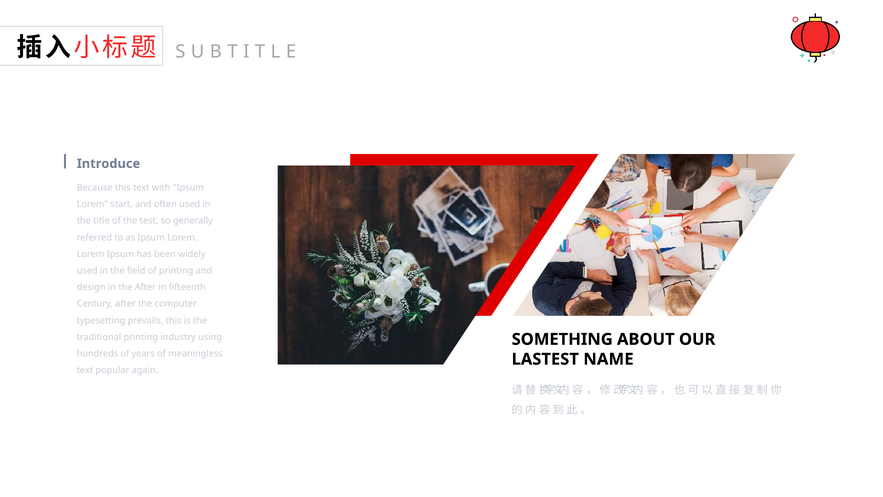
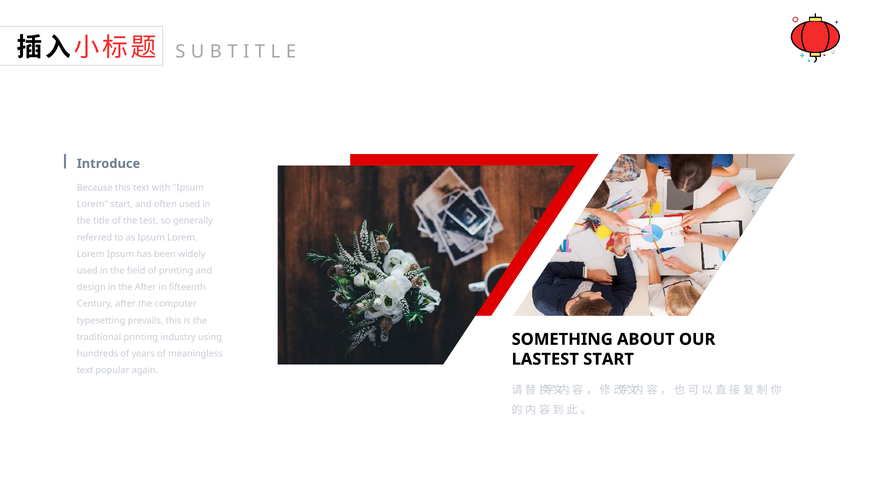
LASTEST NAME: NAME -> START
